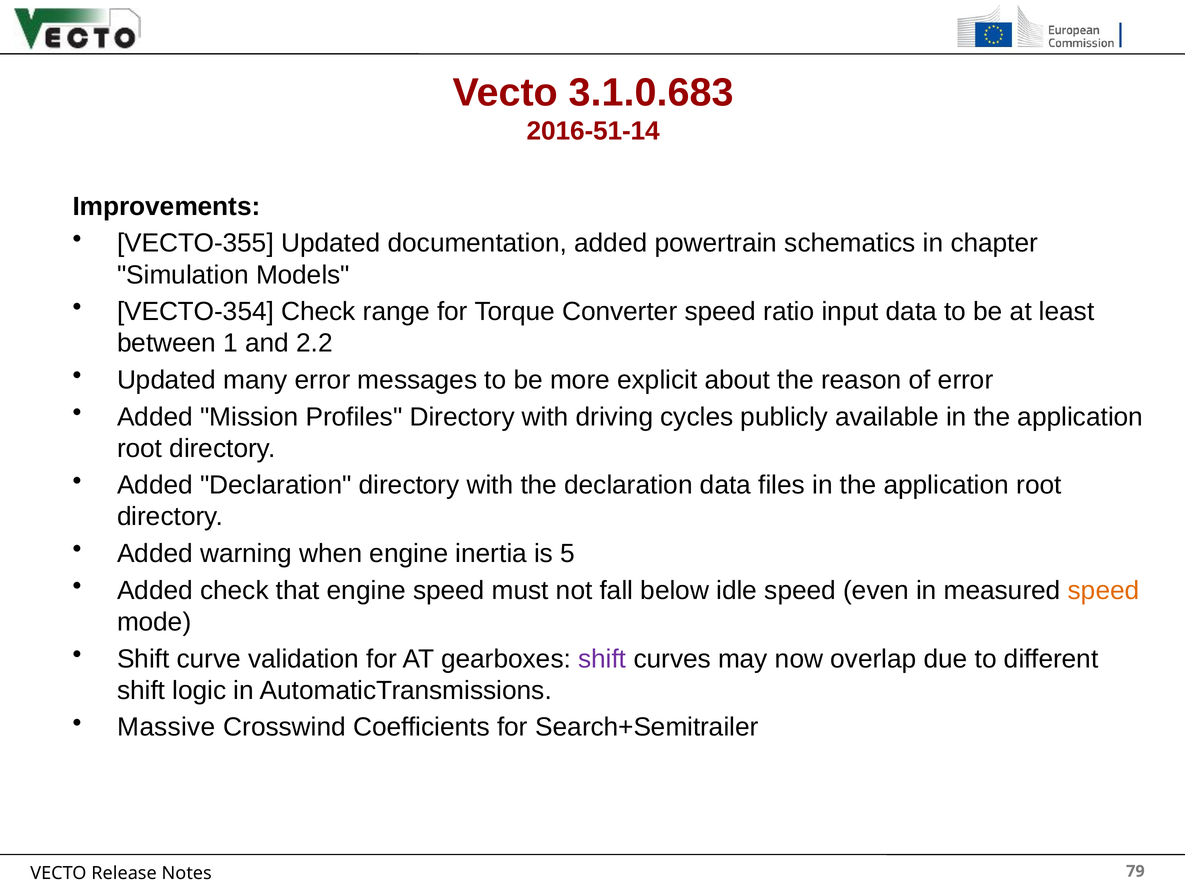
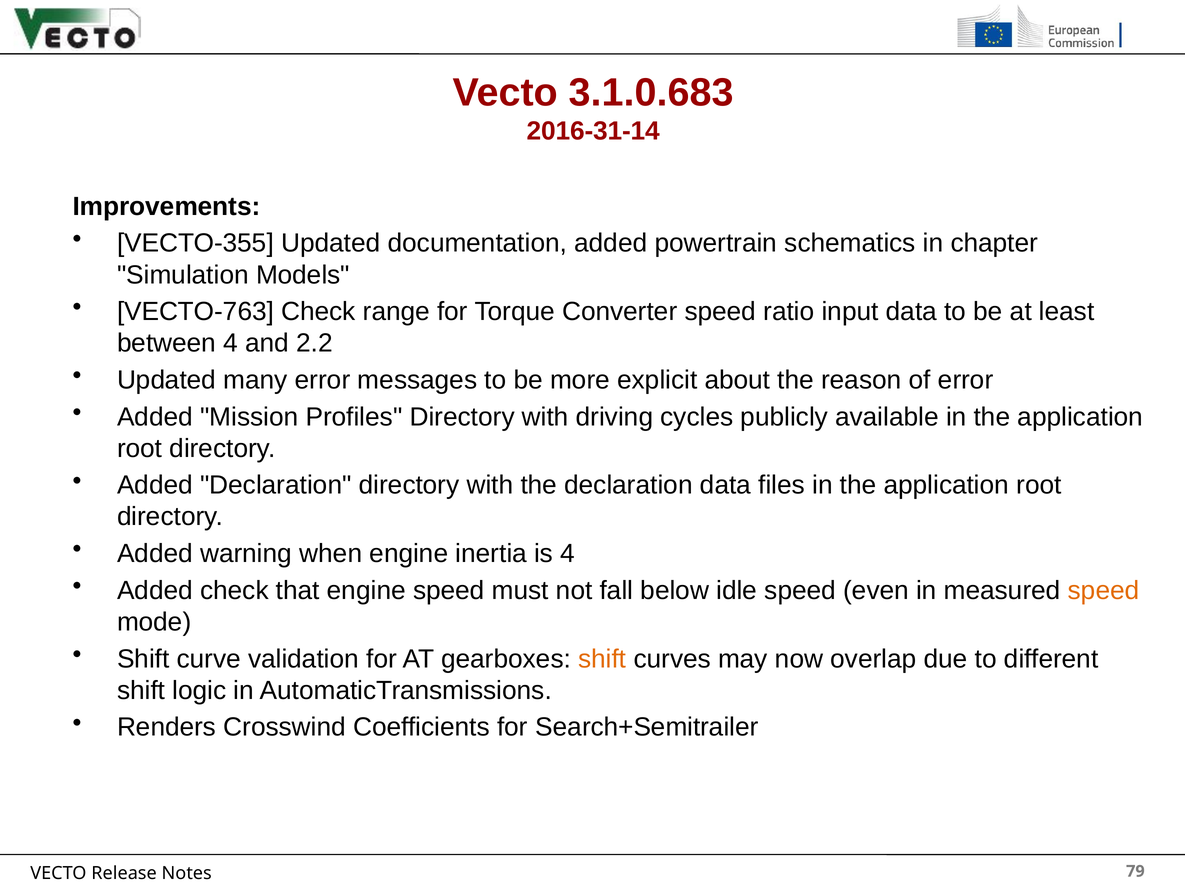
2016-51-14: 2016-51-14 -> 2016-31-14
VECTO-354: VECTO-354 -> VECTO-763
between 1: 1 -> 4
is 5: 5 -> 4
shift at (602, 659) colour: purple -> orange
Massive: Massive -> Renders
